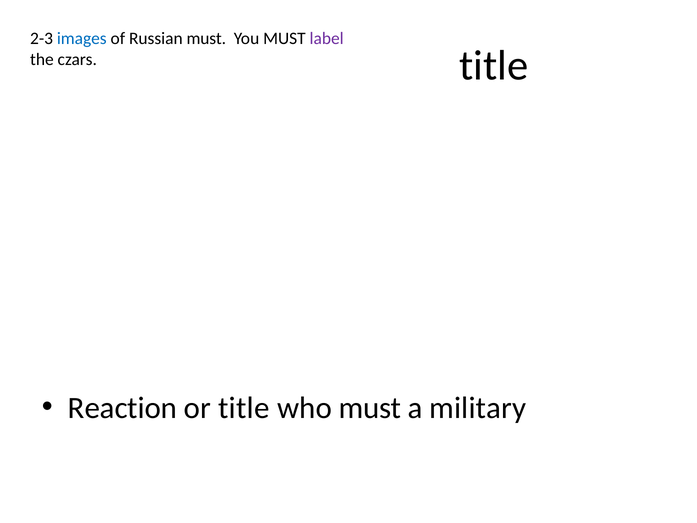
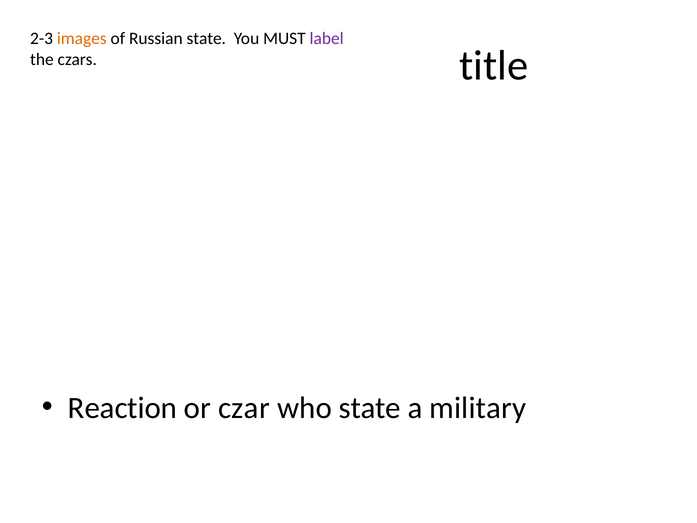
images colour: blue -> orange
Russian must: must -> state
or title: title -> czar
who must: must -> state
